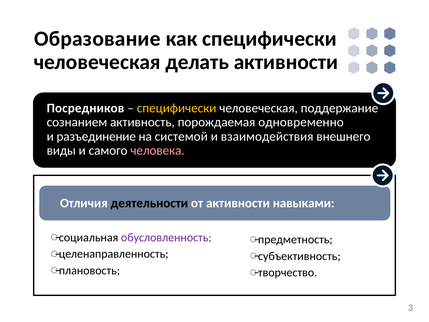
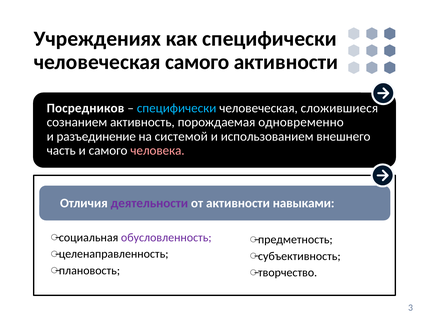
Образование: Образование -> Учреждениях
человеческая делать: делать -> самого
специфически at (177, 108) colour: yellow -> light blue
поддержание: поддержание -> сложившиеся
взаимодействия: взаимодействия -> использованием
виды: виды -> часть
деятельности colour: black -> purple
